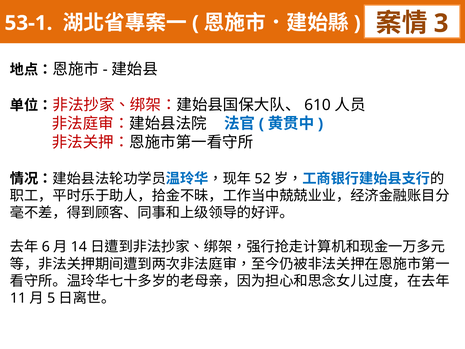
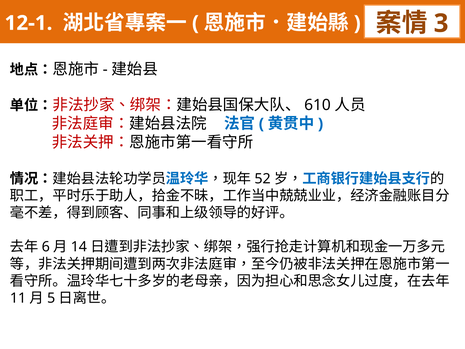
53-1: 53-1 -> 12-1
